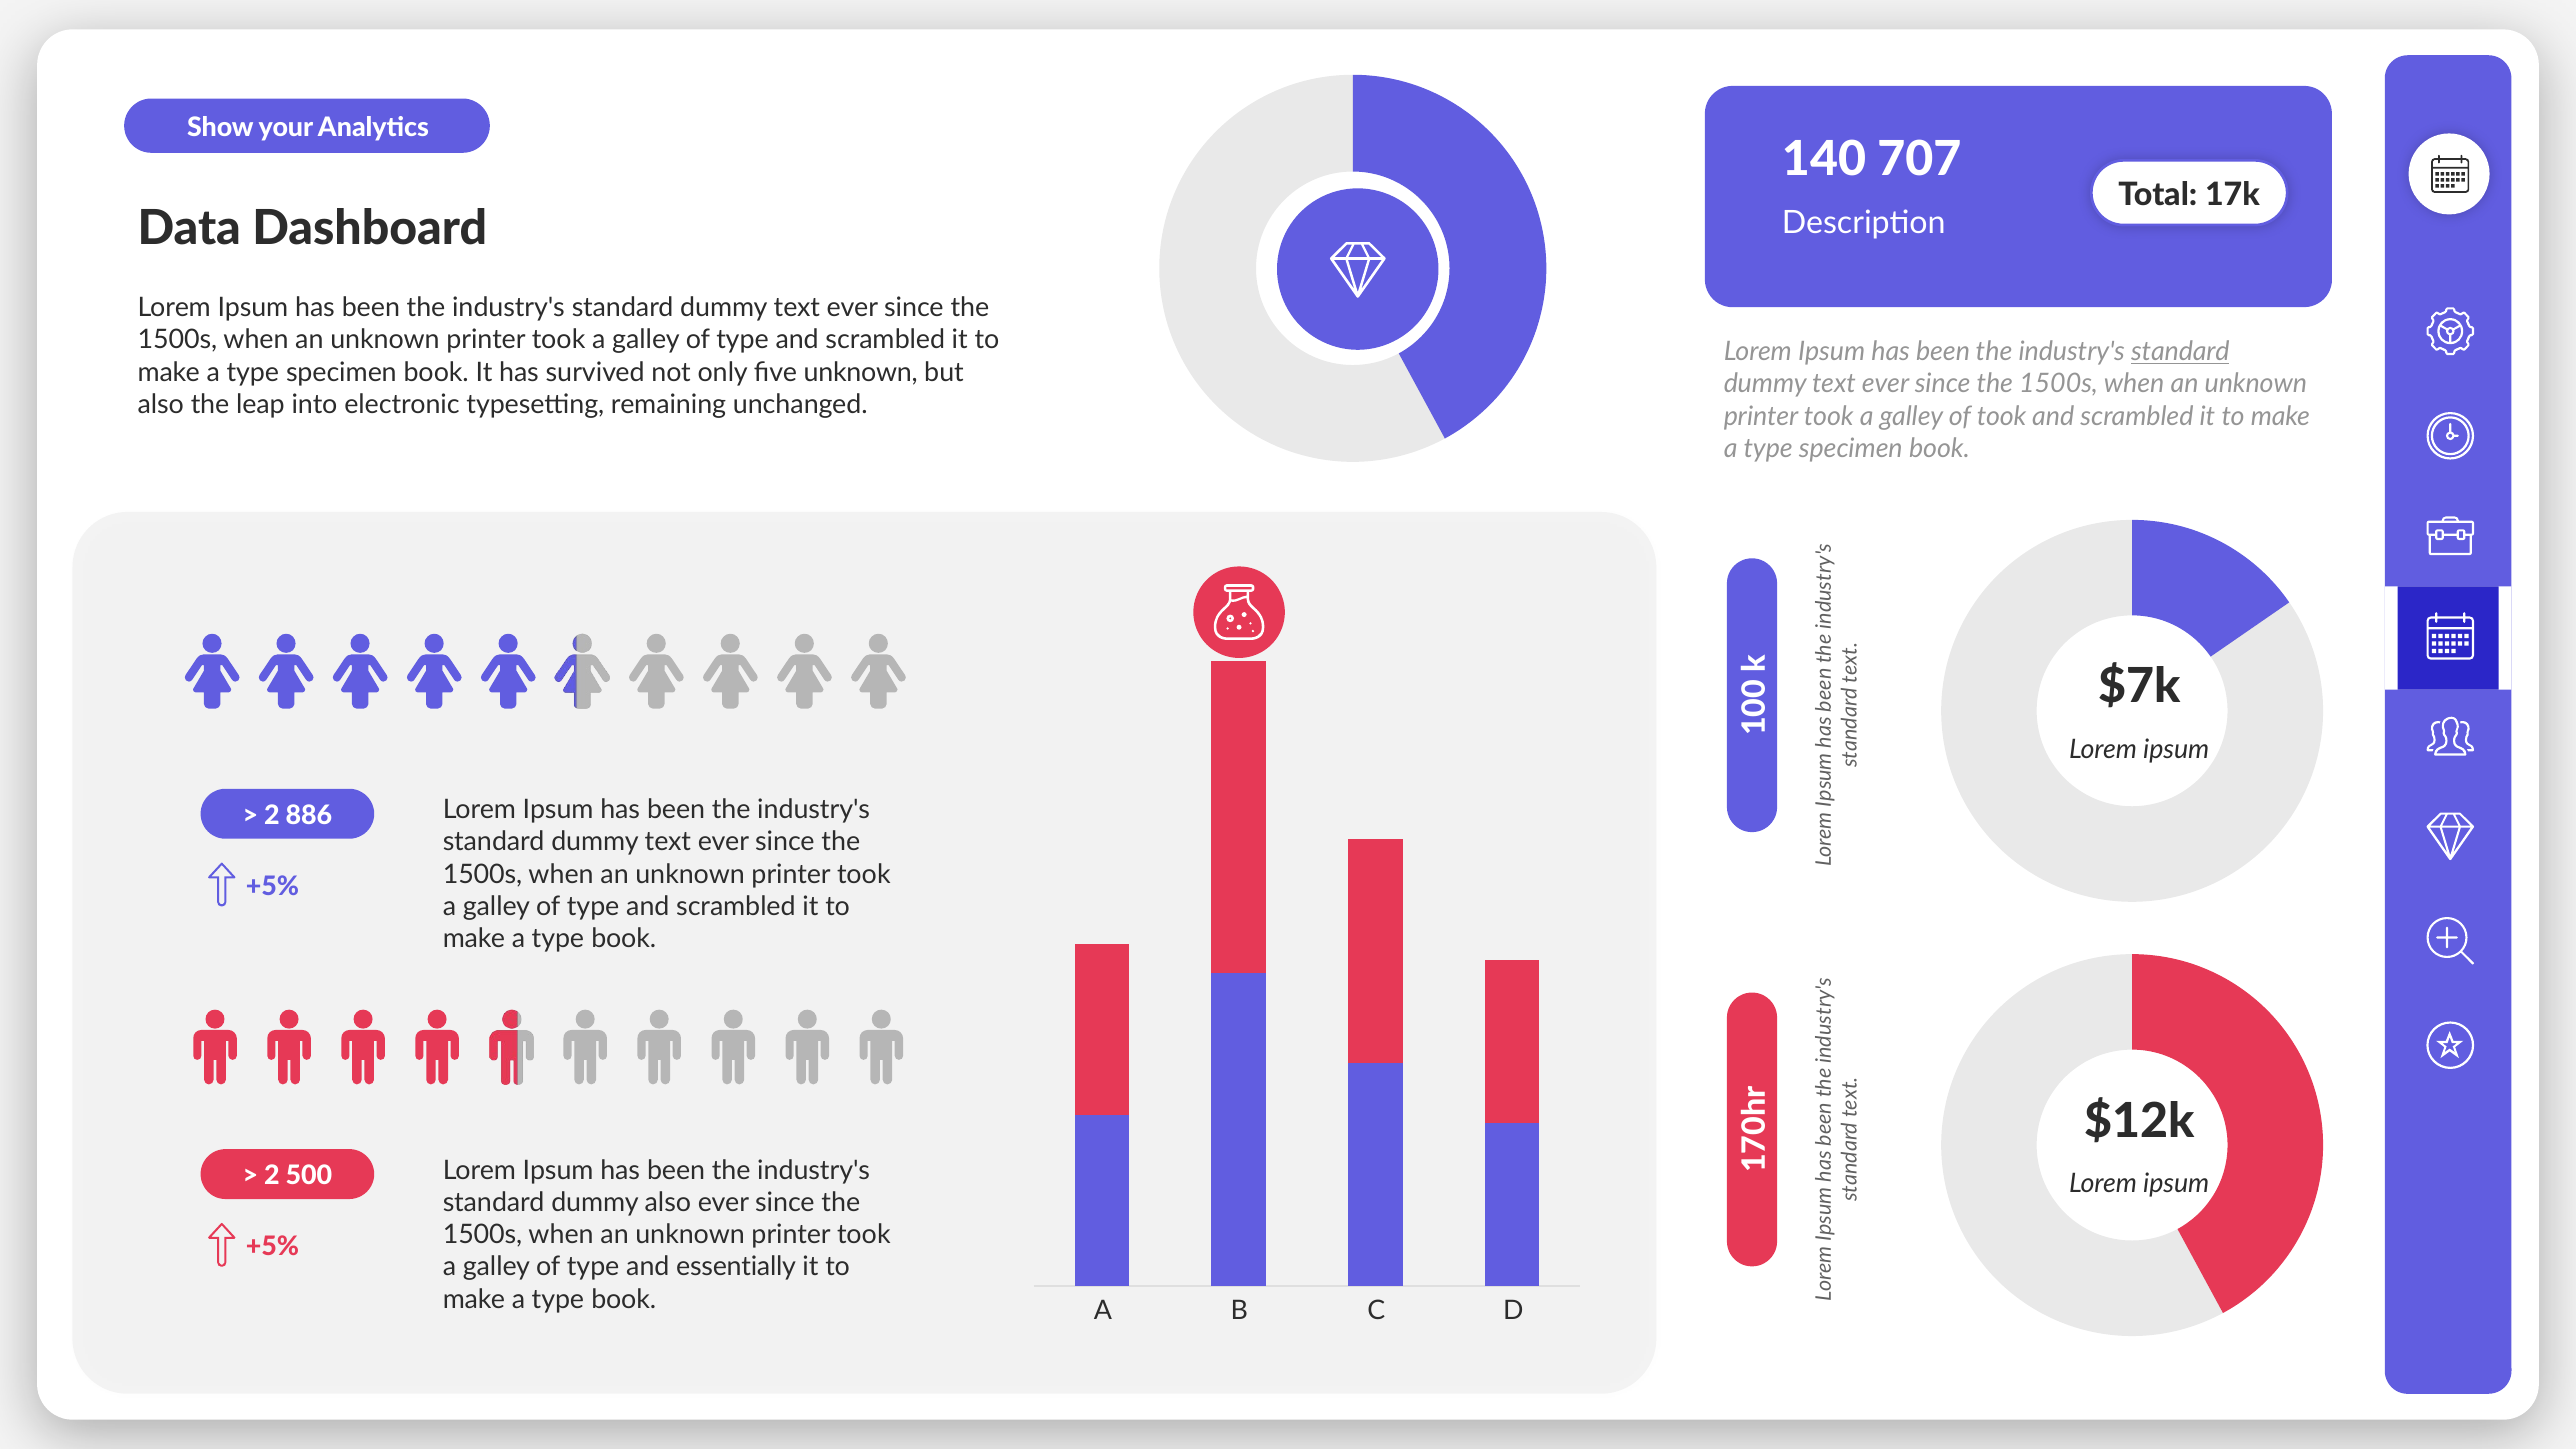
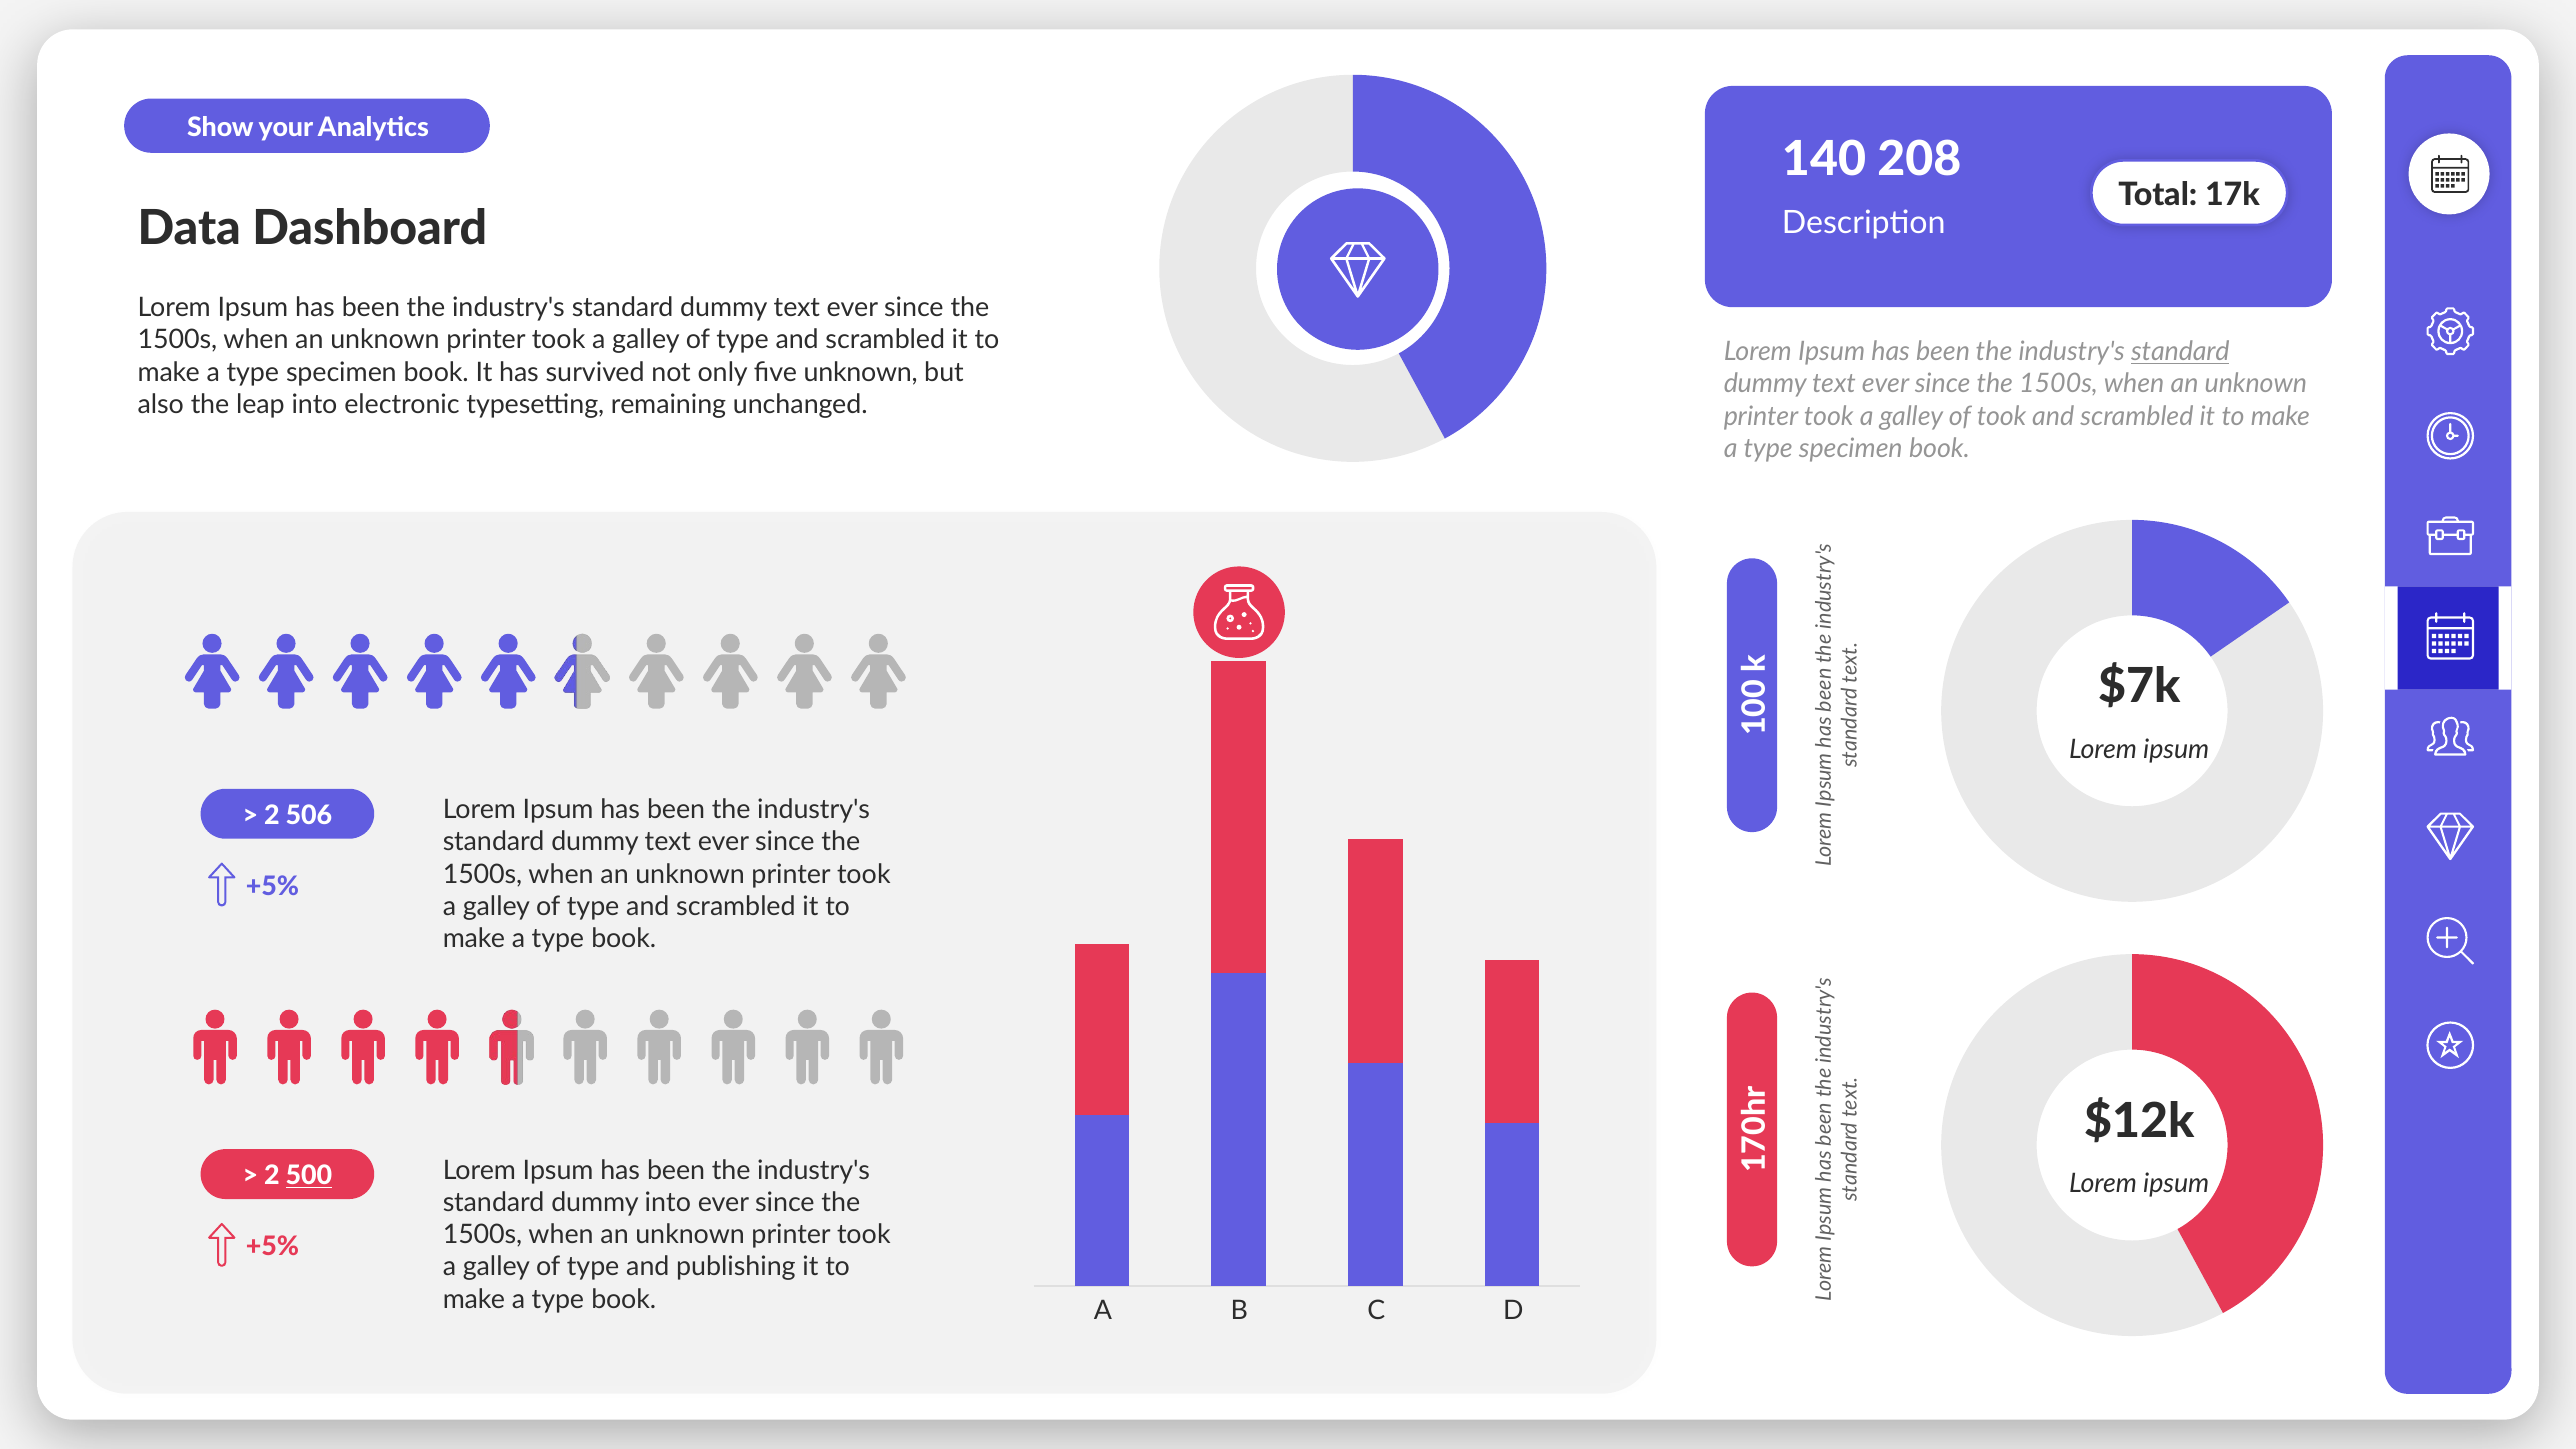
707: 707 -> 208
886: 886 -> 506
500 underline: none -> present
dummy also: also -> into
essentially: essentially -> publishing
